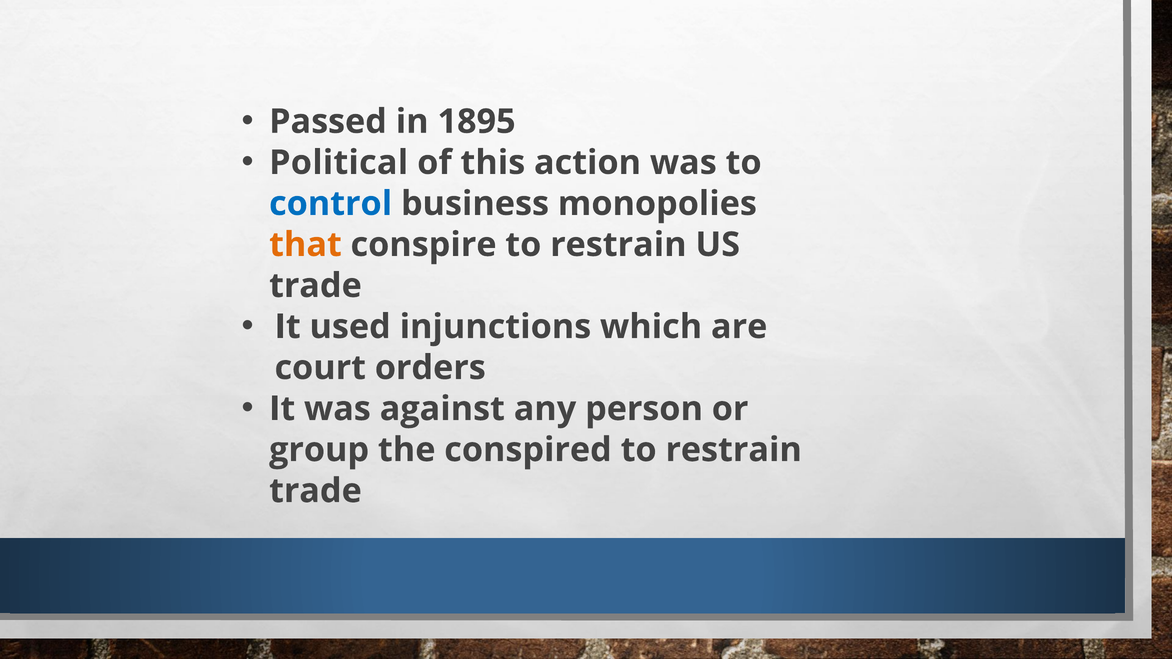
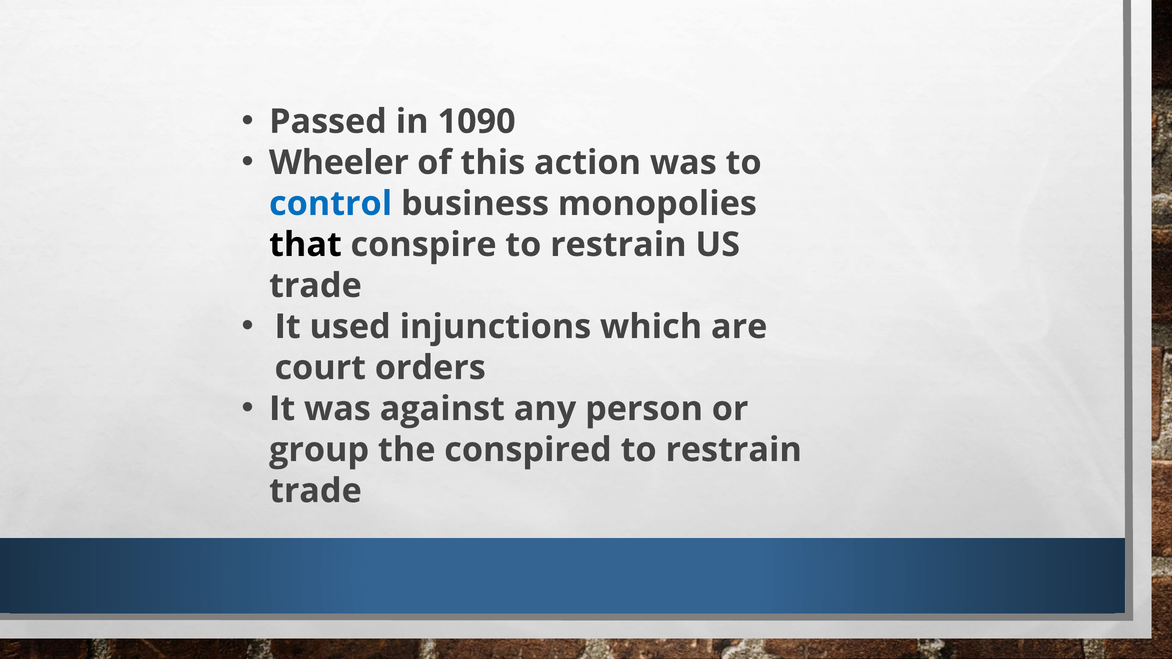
1895: 1895 -> 1090
Political: Political -> Wheeler
that colour: orange -> black
